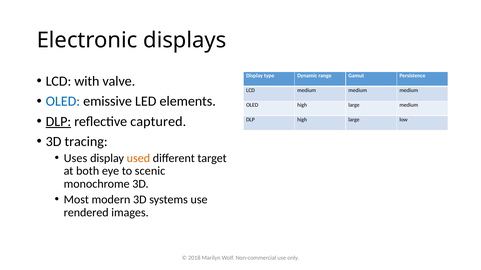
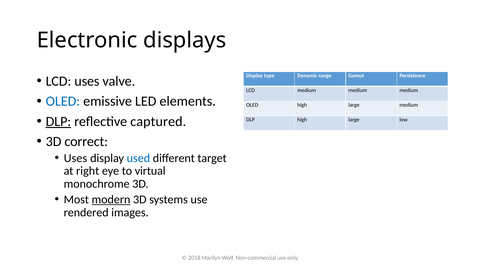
LCD with: with -> uses
tracing: tracing -> correct
used colour: orange -> blue
both: both -> right
scenic: scenic -> virtual
modern underline: none -> present
